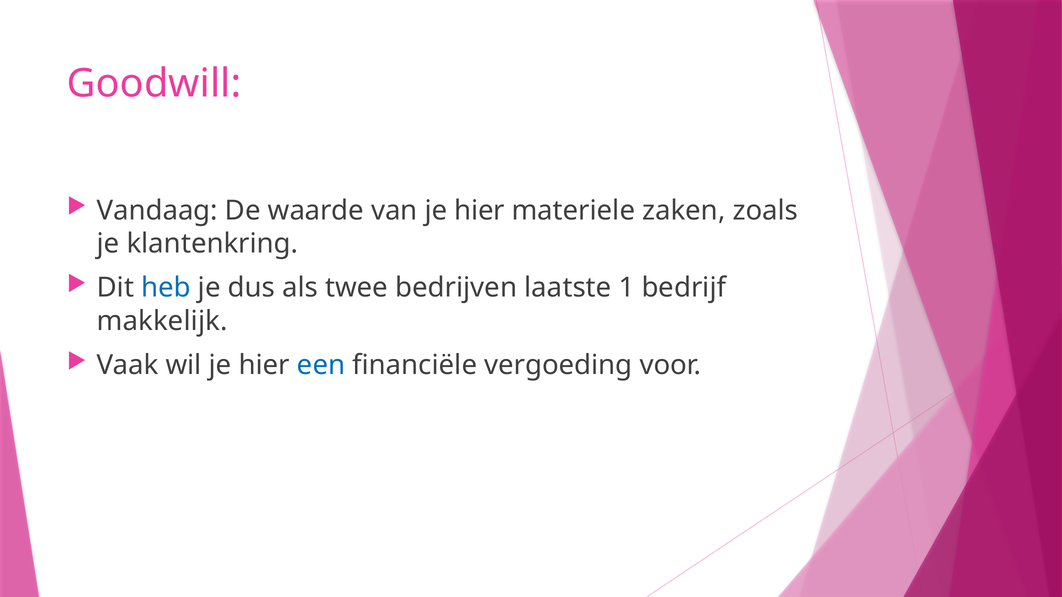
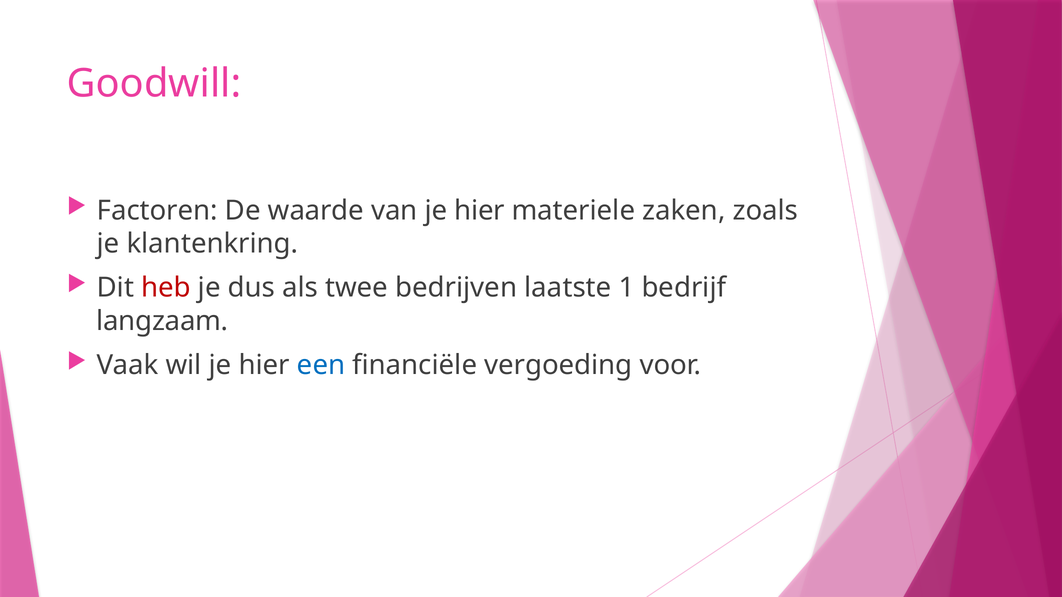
Vandaag: Vandaag -> Factoren
heb colour: blue -> red
makkelijk: makkelijk -> langzaam
